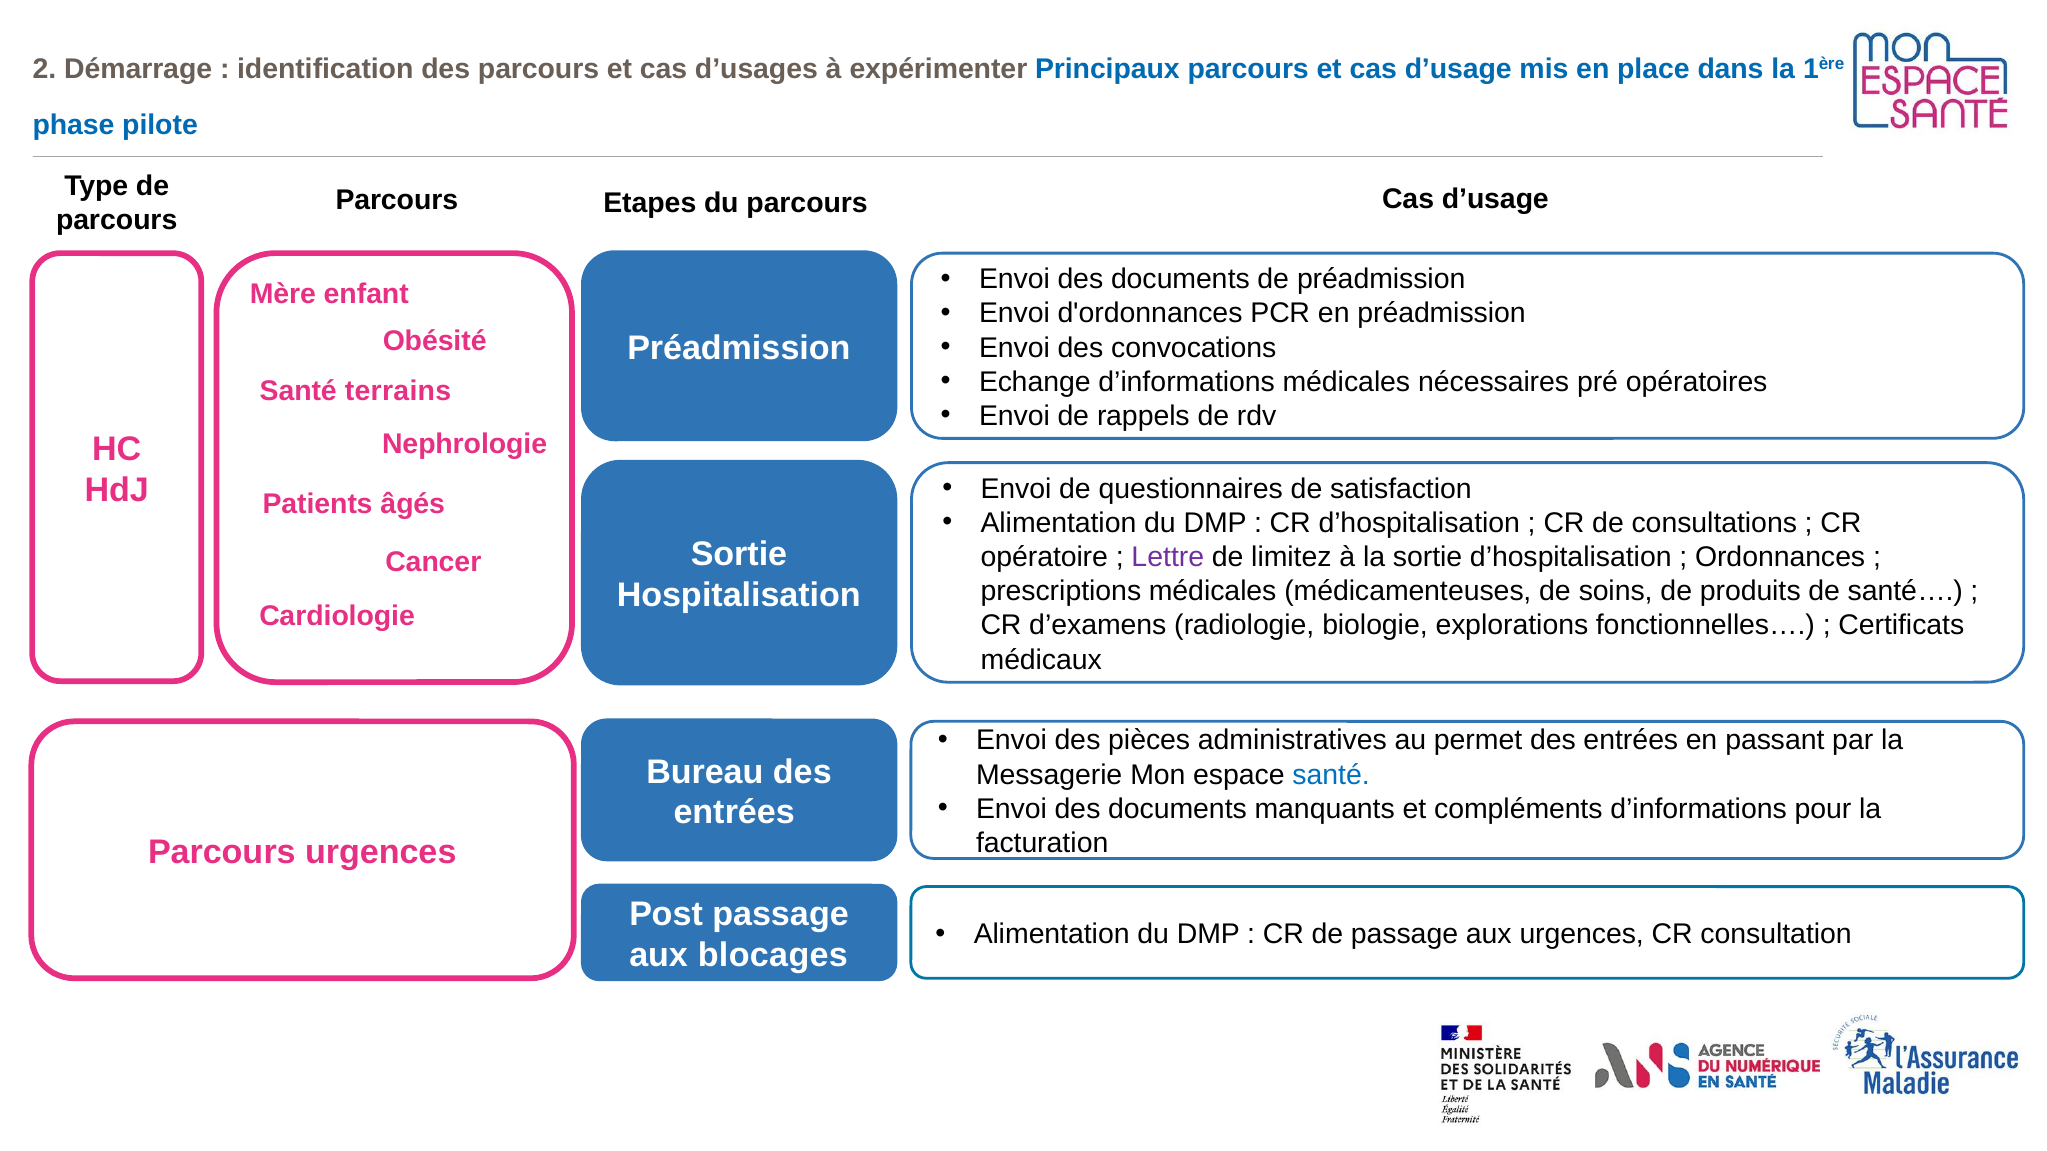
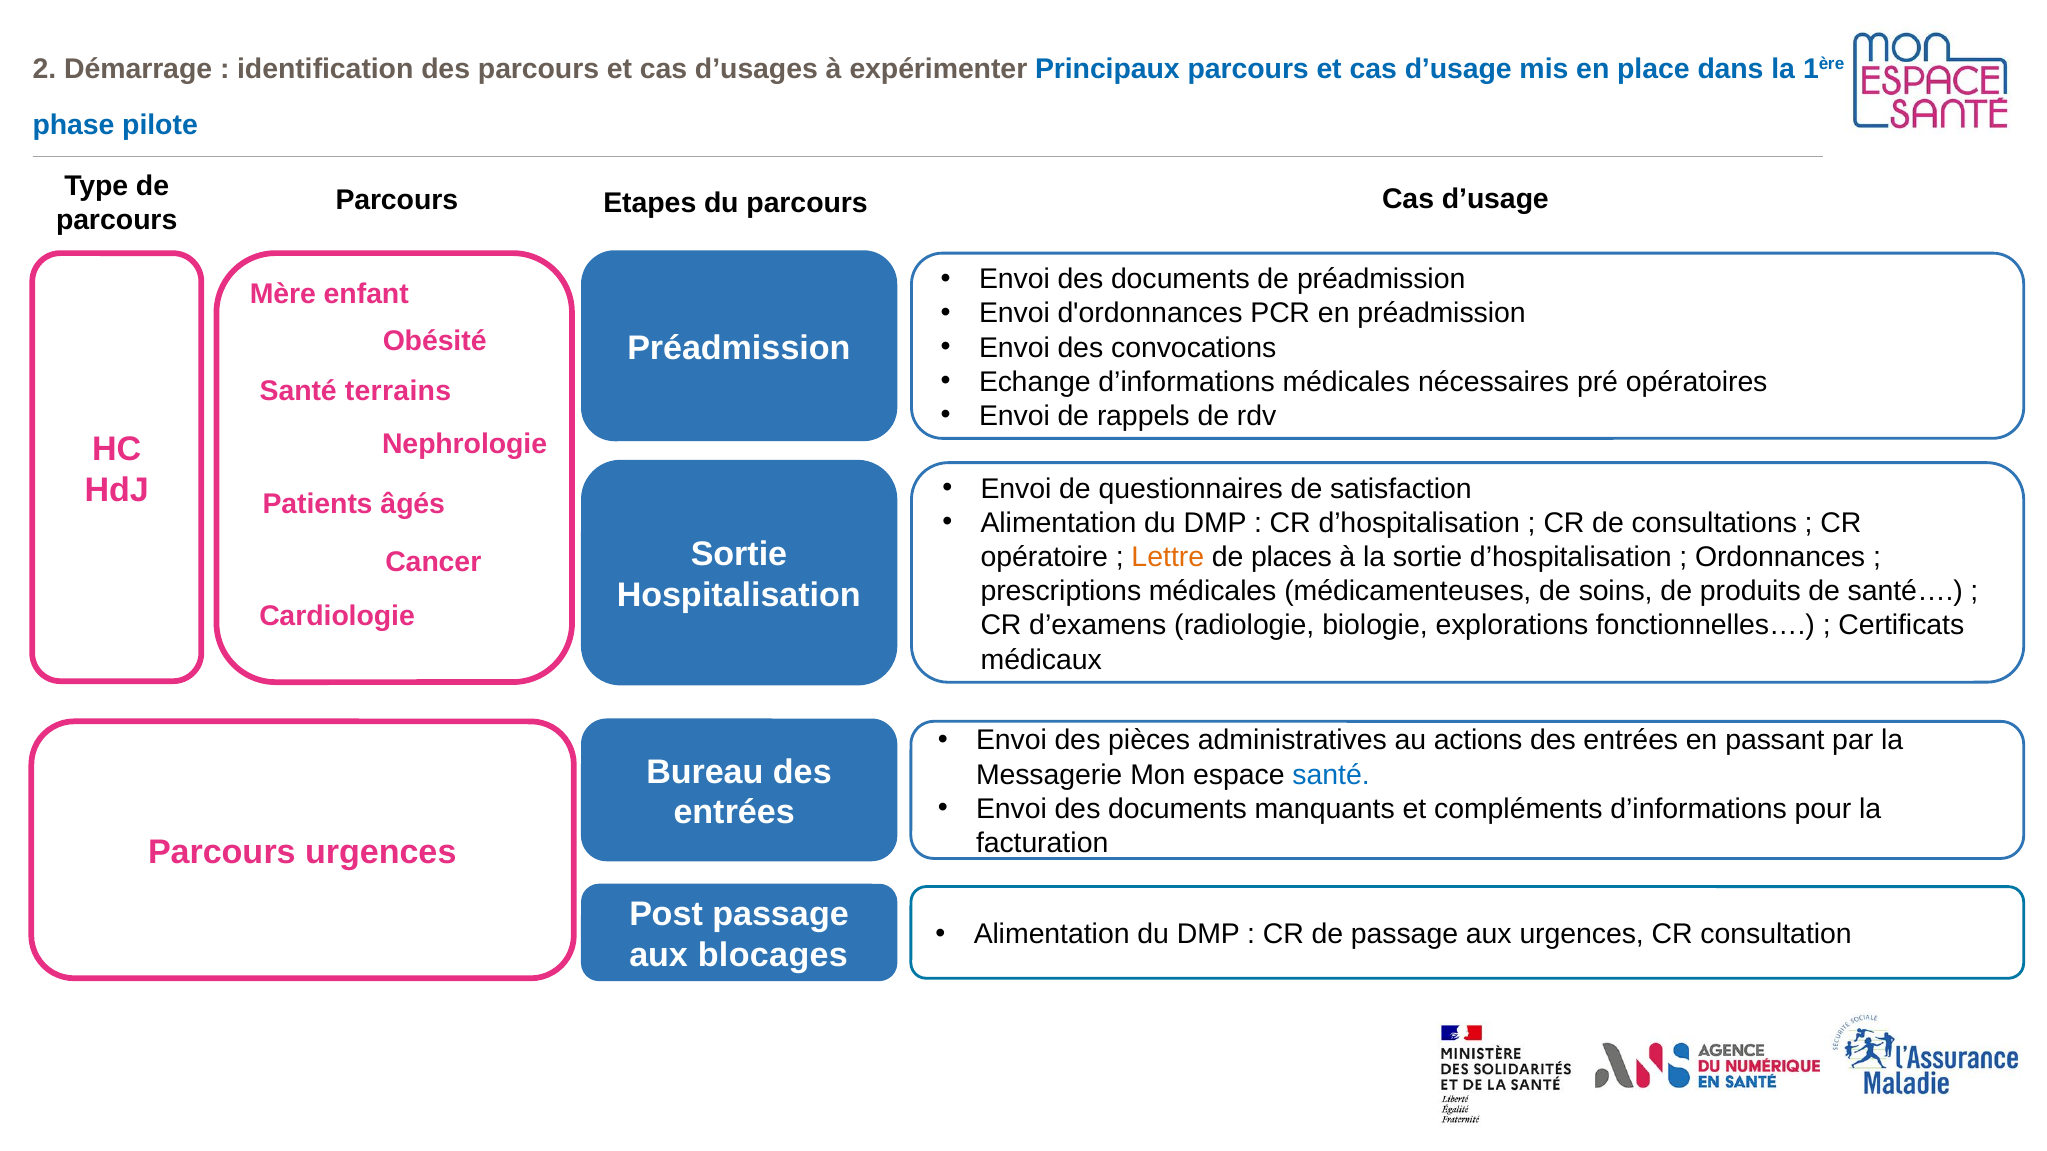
Lettre colour: purple -> orange
limitez: limitez -> places
permet: permet -> actions
